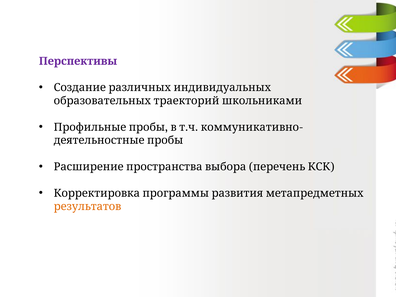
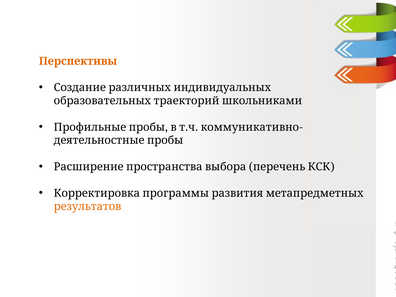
Перспективы colour: purple -> orange
